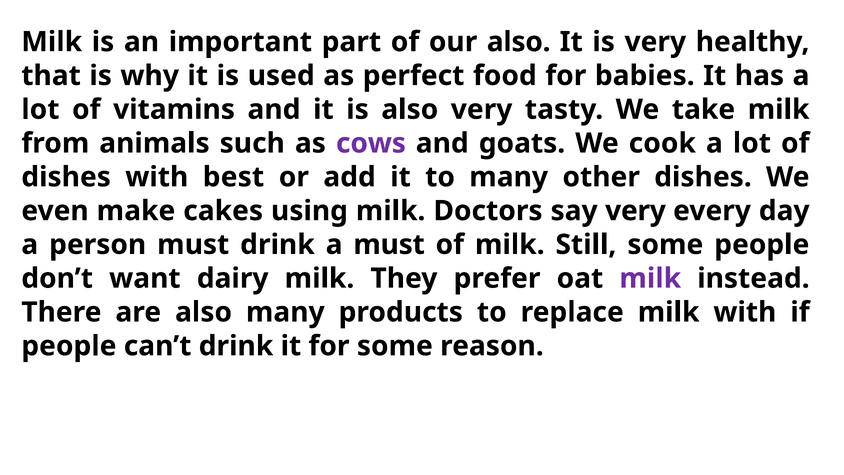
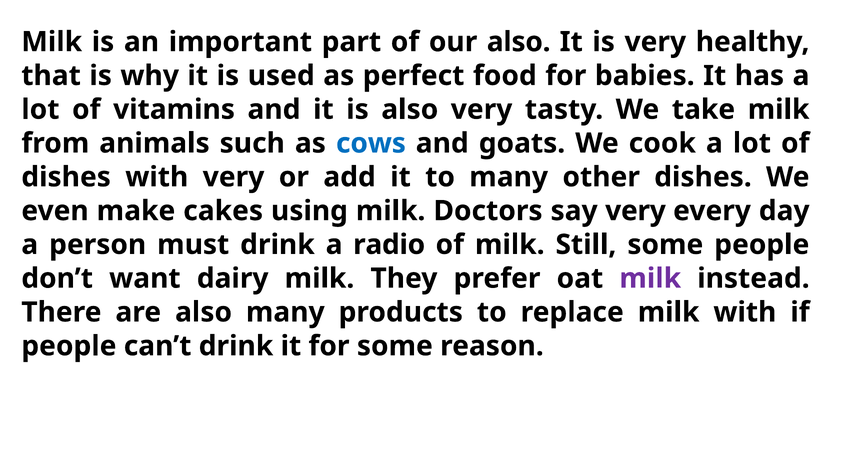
cows colour: purple -> blue
with best: best -> very
a must: must -> radio
